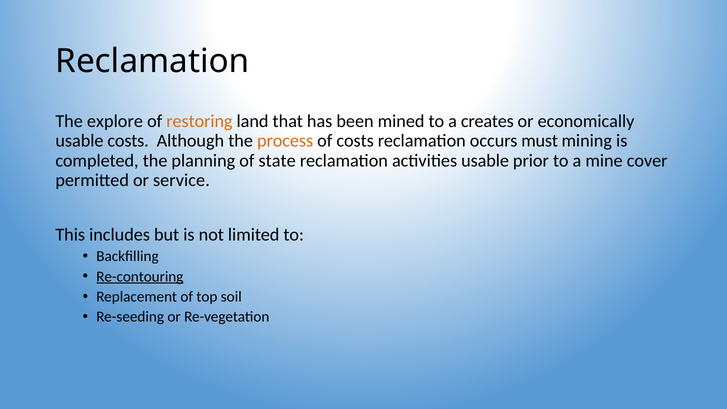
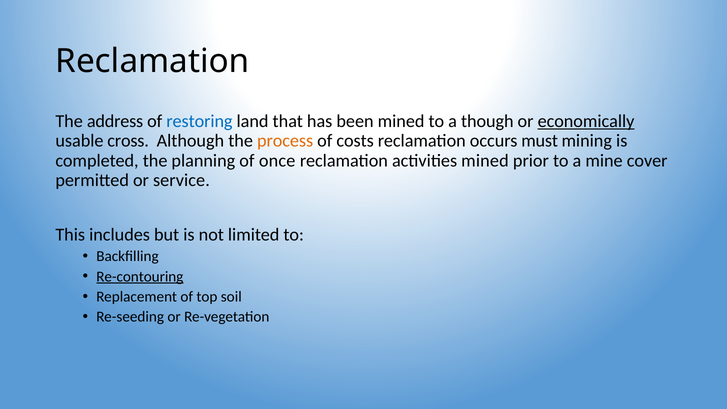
explore: explore -> address
restoring colour: orange -> blue
creates: creates -> though
economically underline: none -> present
usable costs: costs -> cross
state: state -> once
activities usable: usable -> mined
